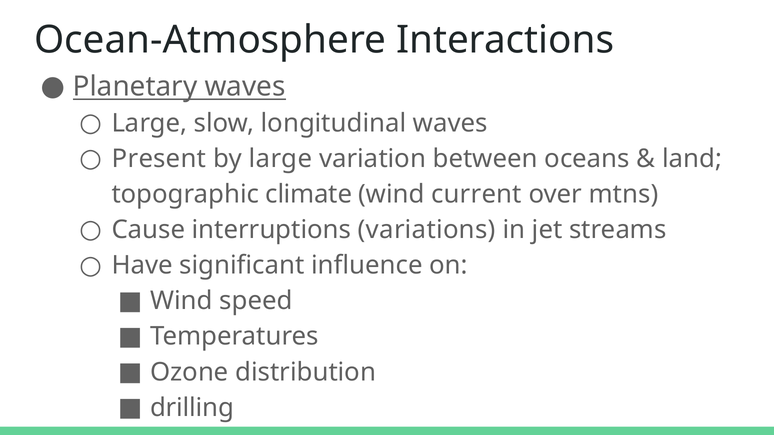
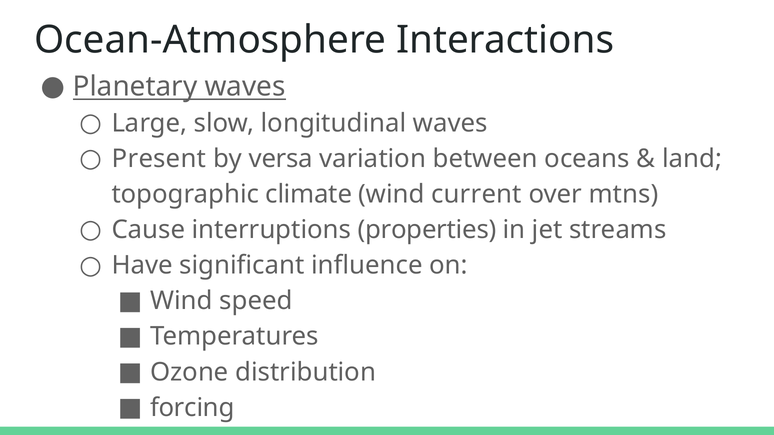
by large: large -> versa
variations: variations -> properties
drilling: drilling -> forcing
